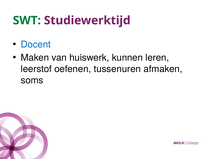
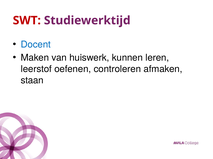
SWT colour: green -> red
tussenuren: tussenuren -> controleren
soms: soms -> staan
